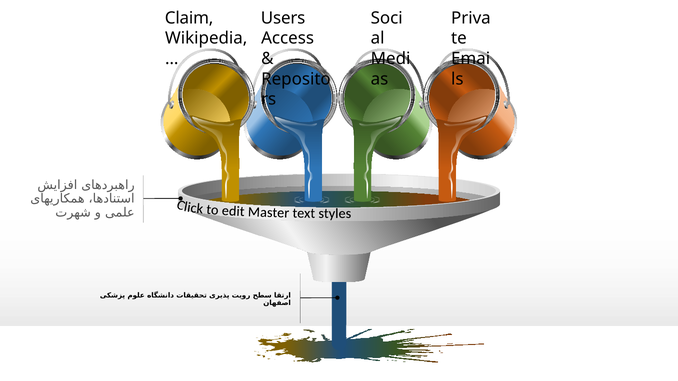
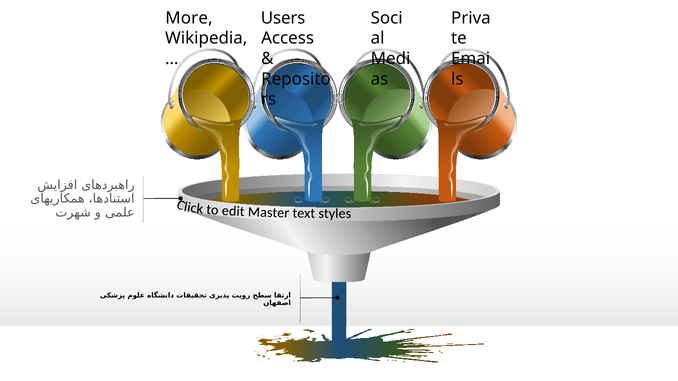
Claim: Claim -> More
